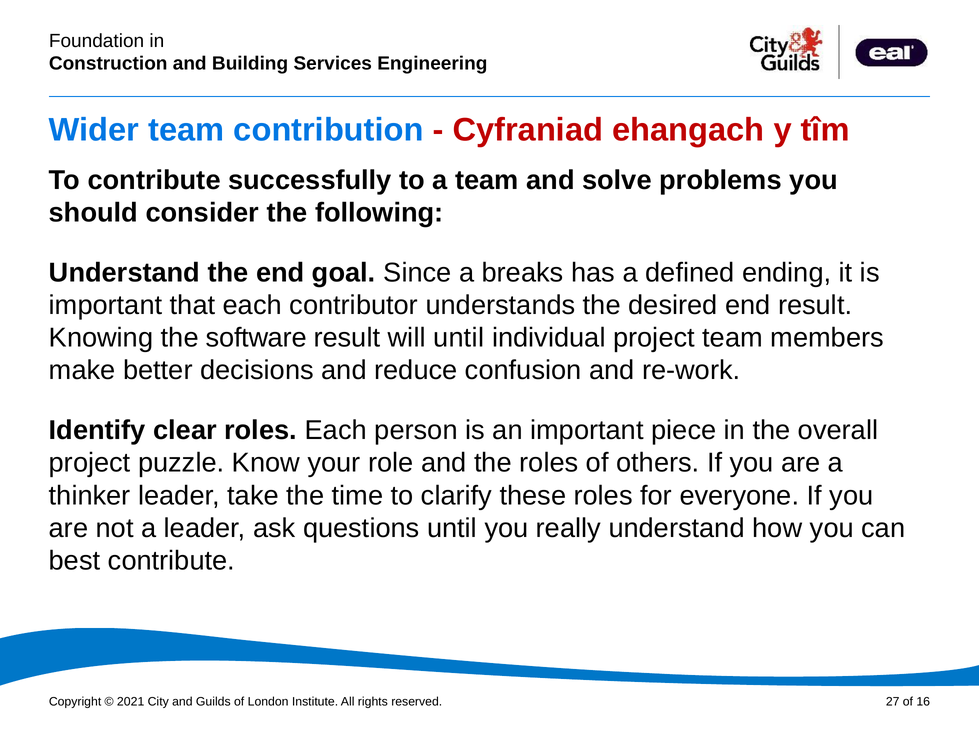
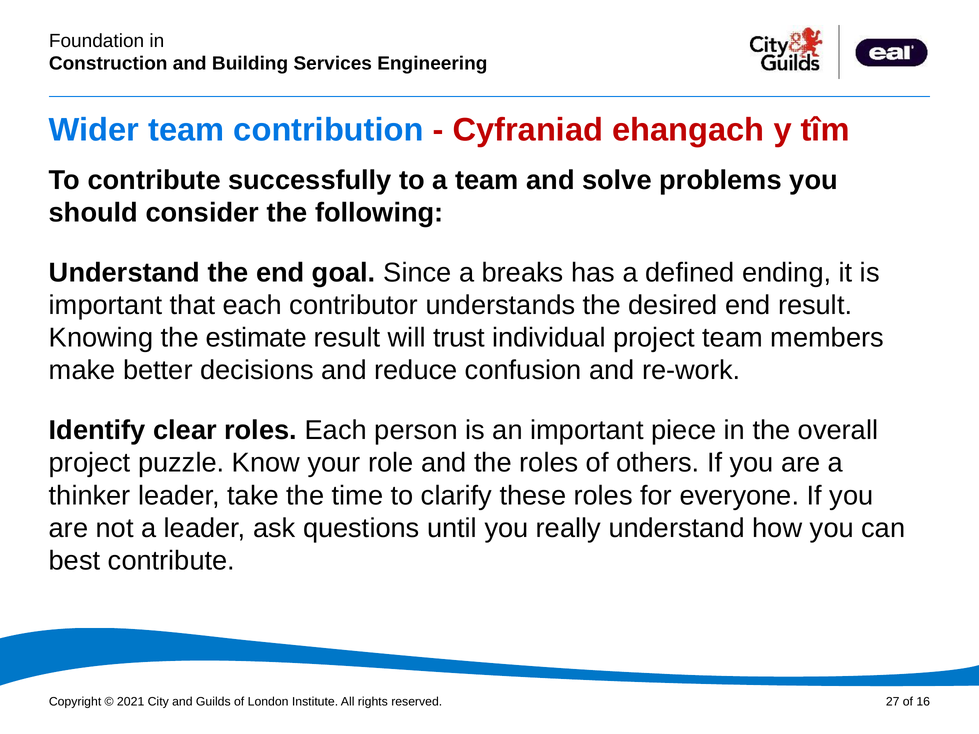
software: software -> estimate
will until: until -> trust
